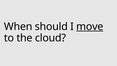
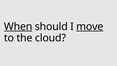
When underline: none -> present
